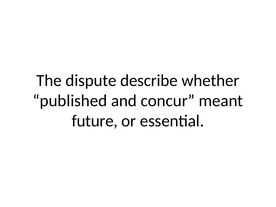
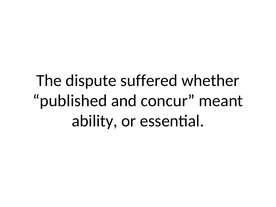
describe: describe -> suffered
future: future -> ability
